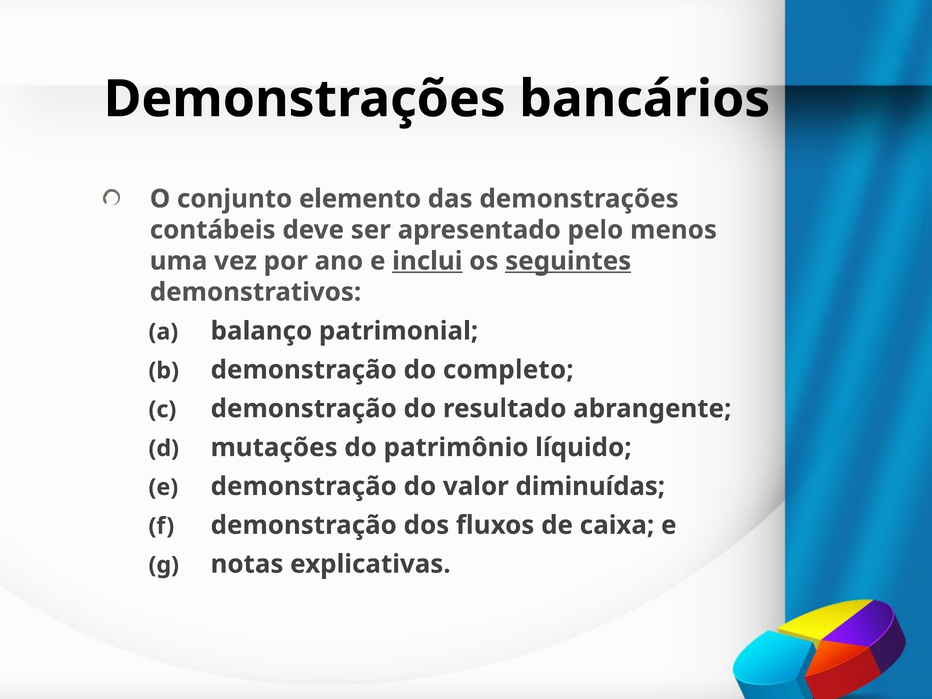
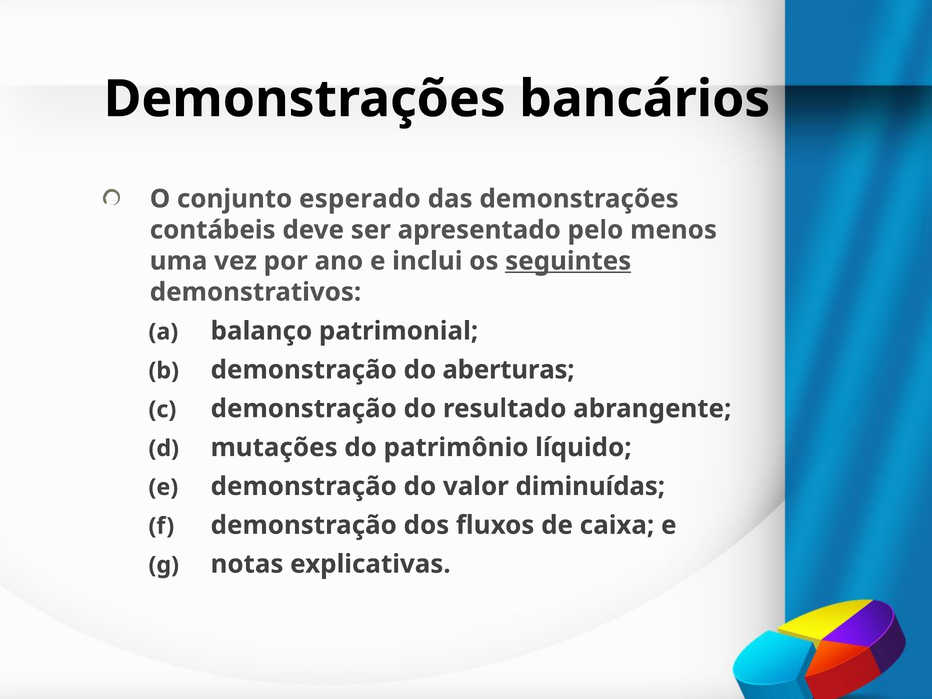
elemento: elemento -> esperado
inclui underline: present -> none
completo: completo -> aberturas
